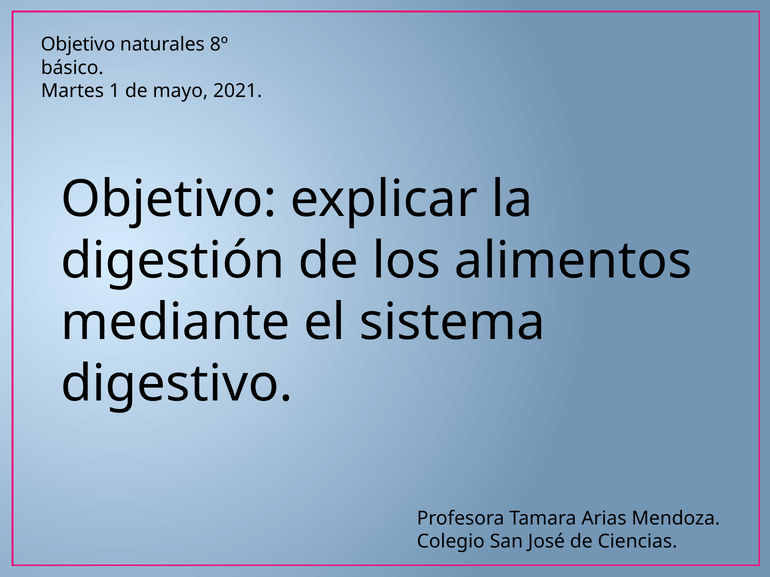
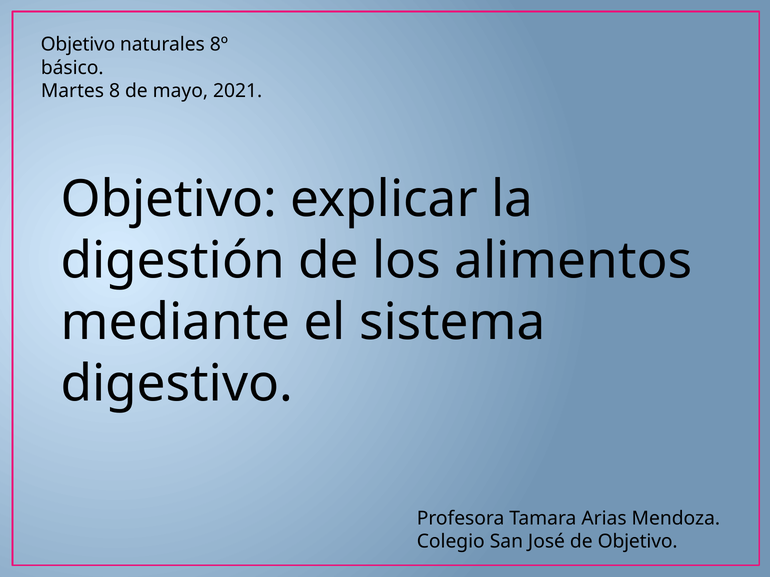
1: 1 -> 8
de Ciencias: Ciencias -> Objetivo
